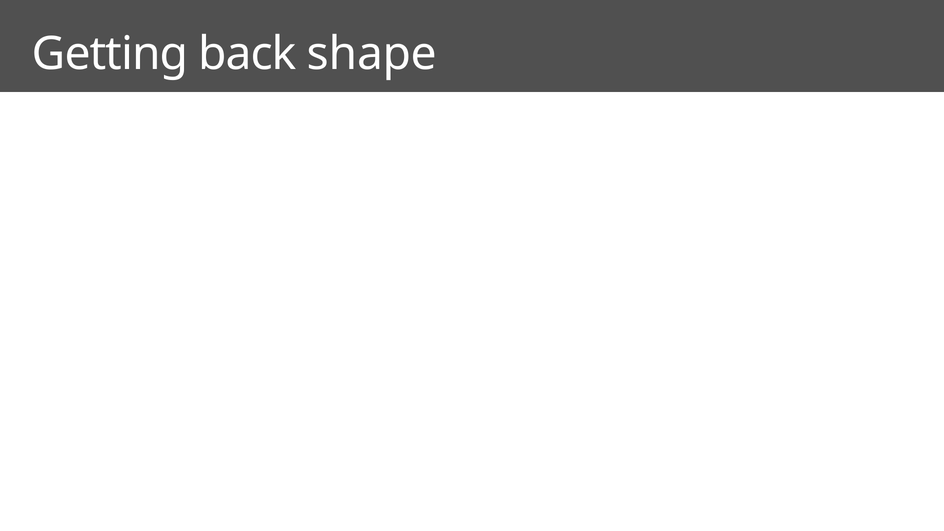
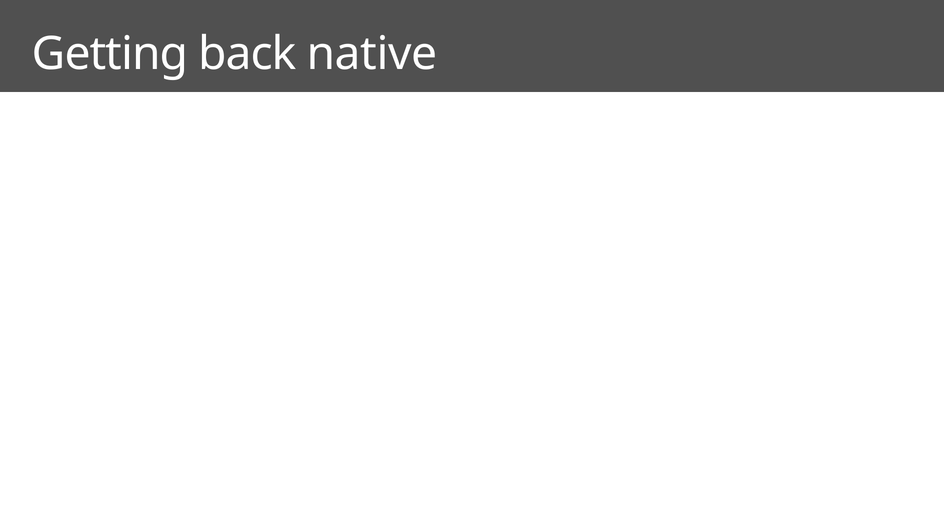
shape: shape -> native
